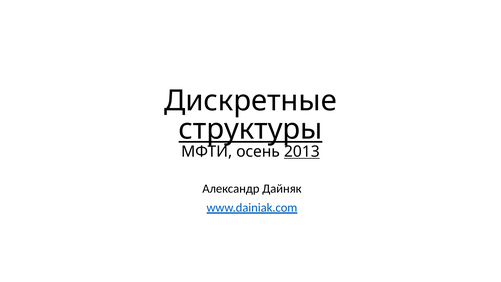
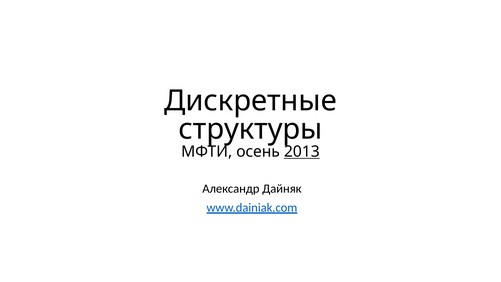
структуры underline: present -> none
